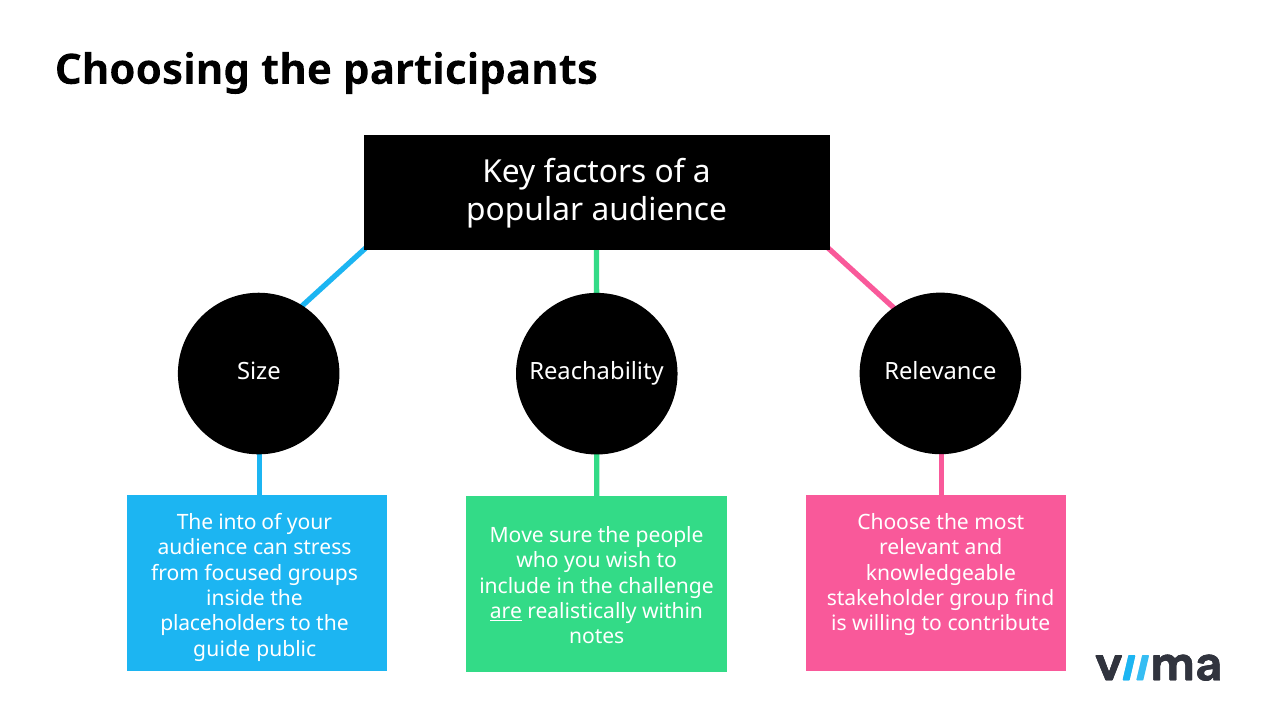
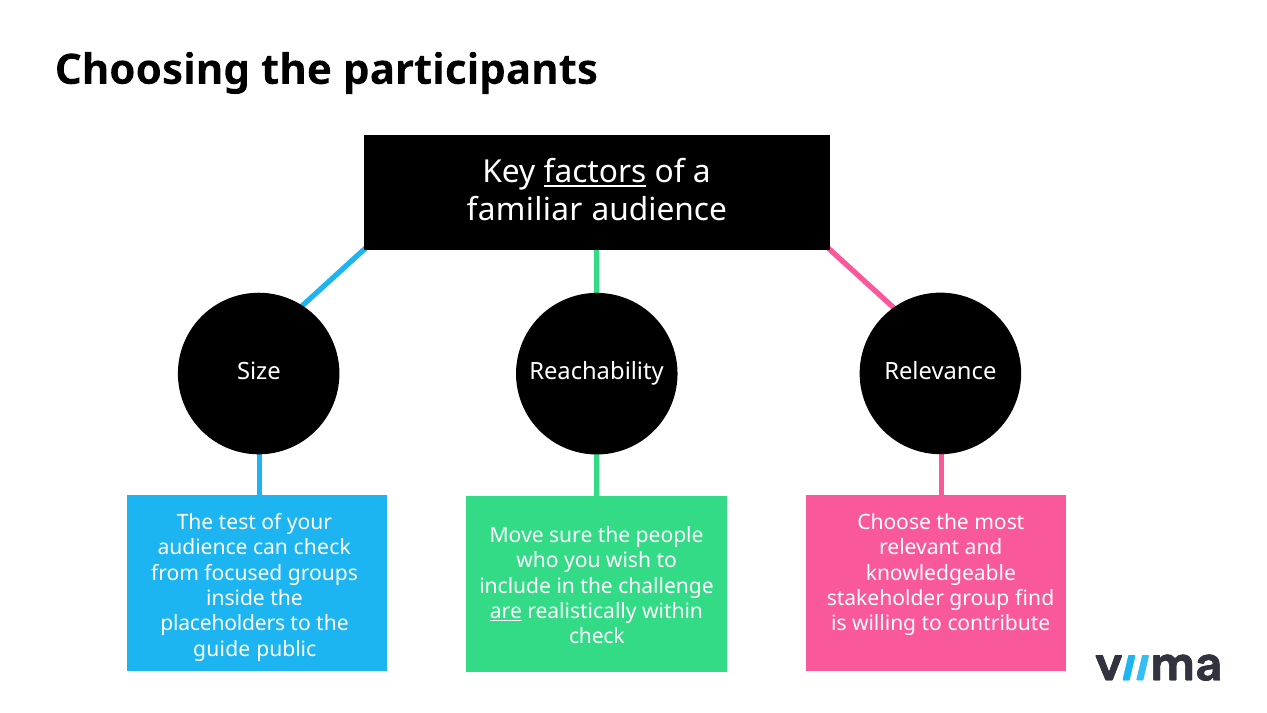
factors underline: none -> present
popular: popular -> familiar
into: into -> test
can stress: stress -> check
notes at (597, 637): notes -> check
